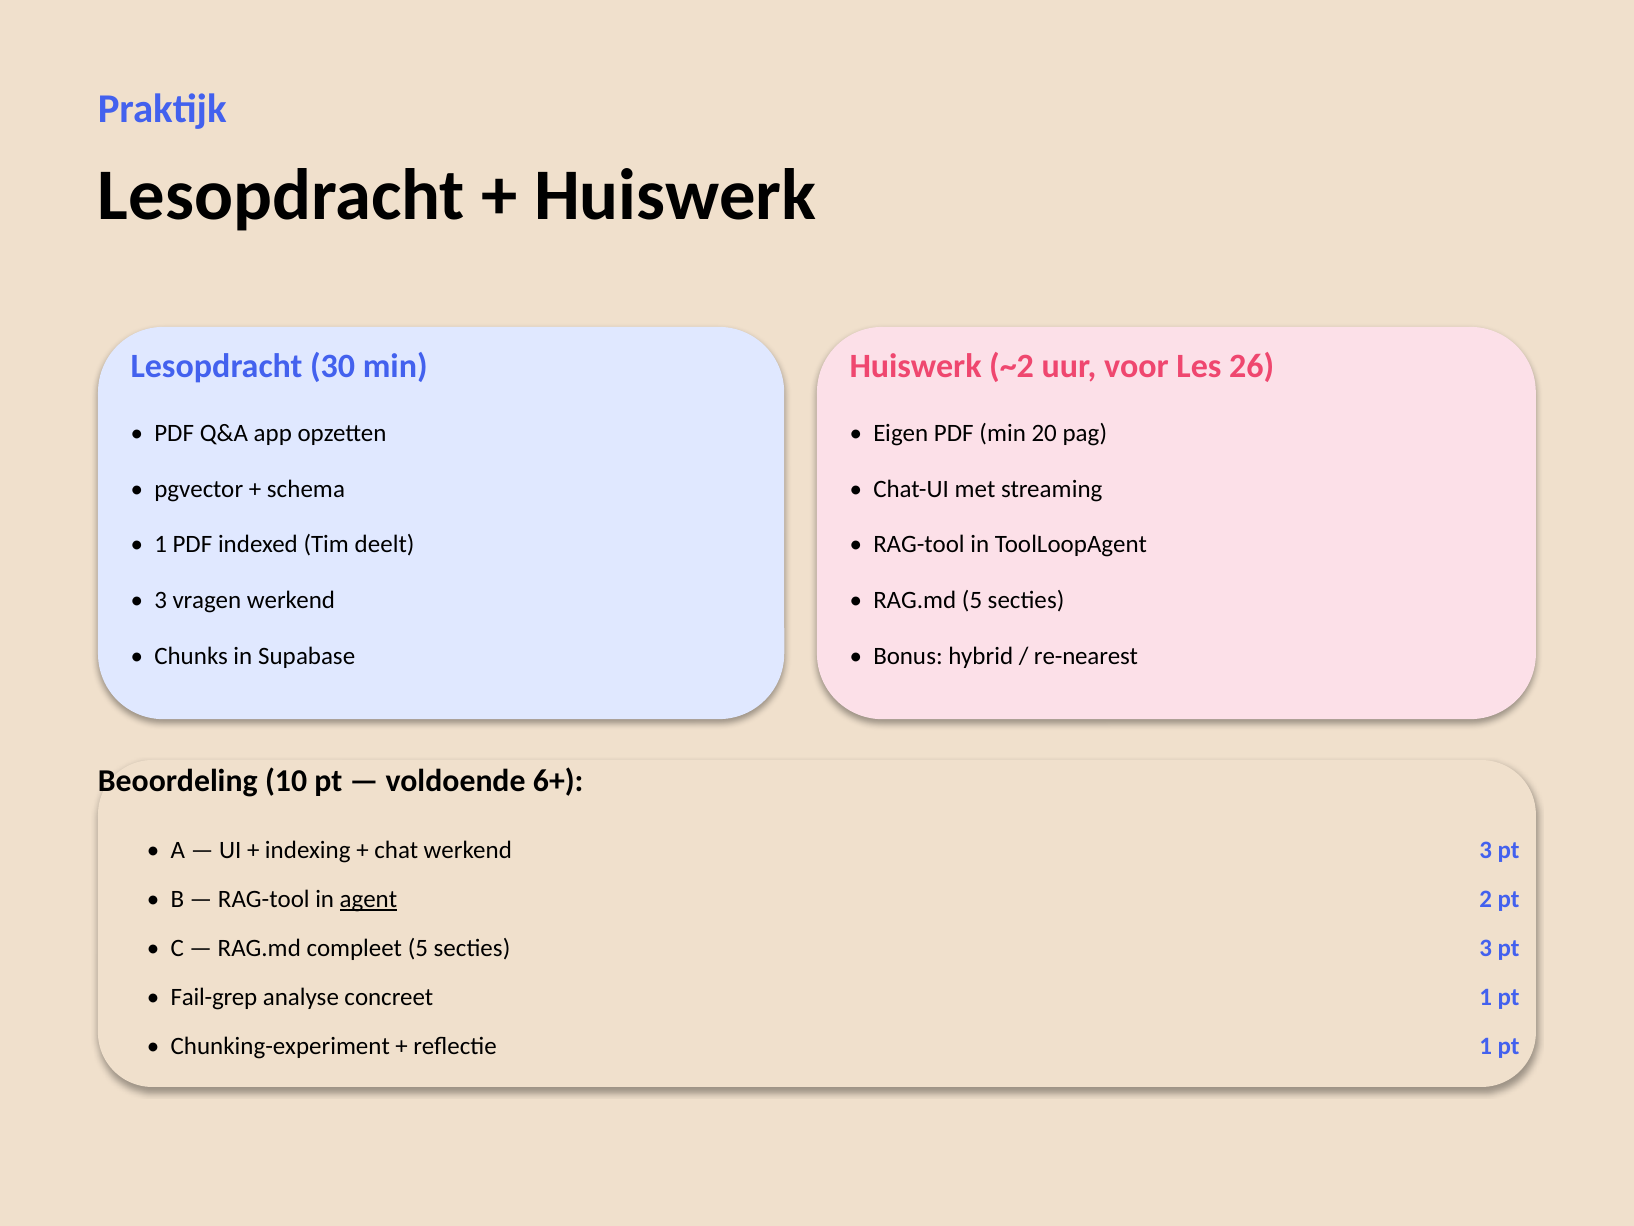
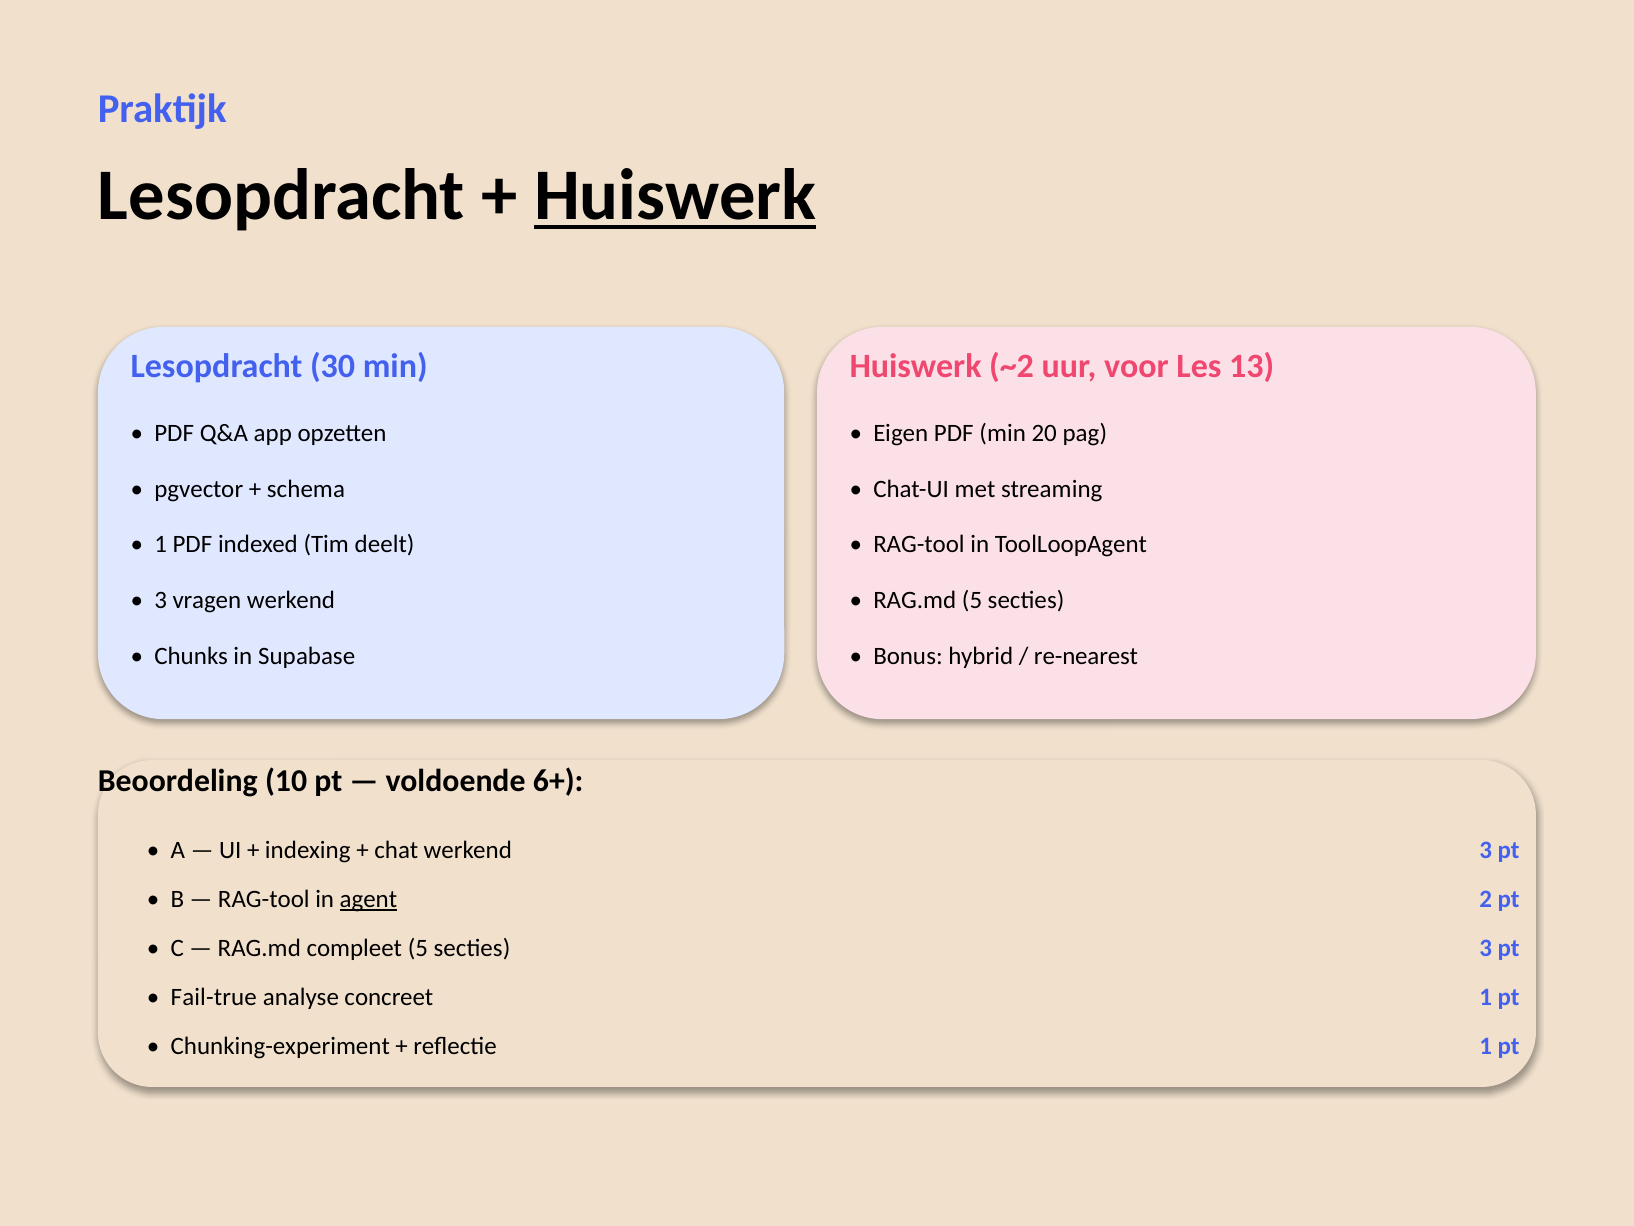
Huiswerk at (675, 196) underline: none -> present
26: 26 -> 13
Fail-grep: Fail-grep -> Fail-true
